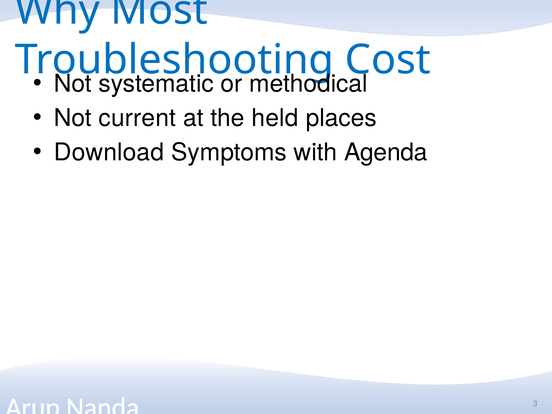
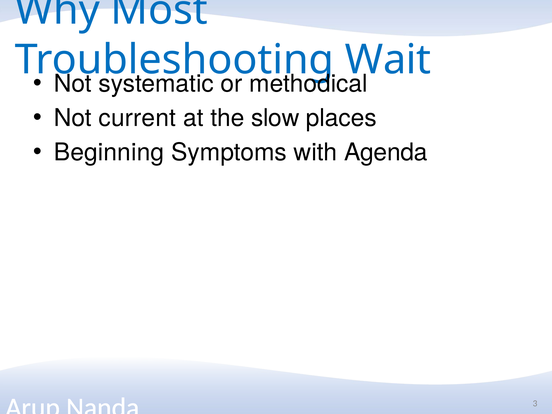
Cost: Cost -> Wait
held: held -> slow
Download: Download -> Beginning
